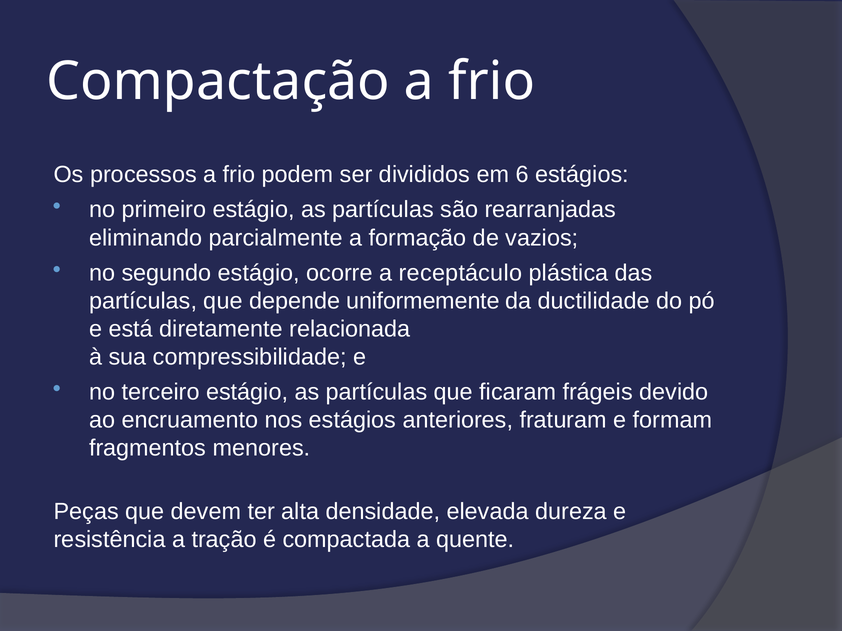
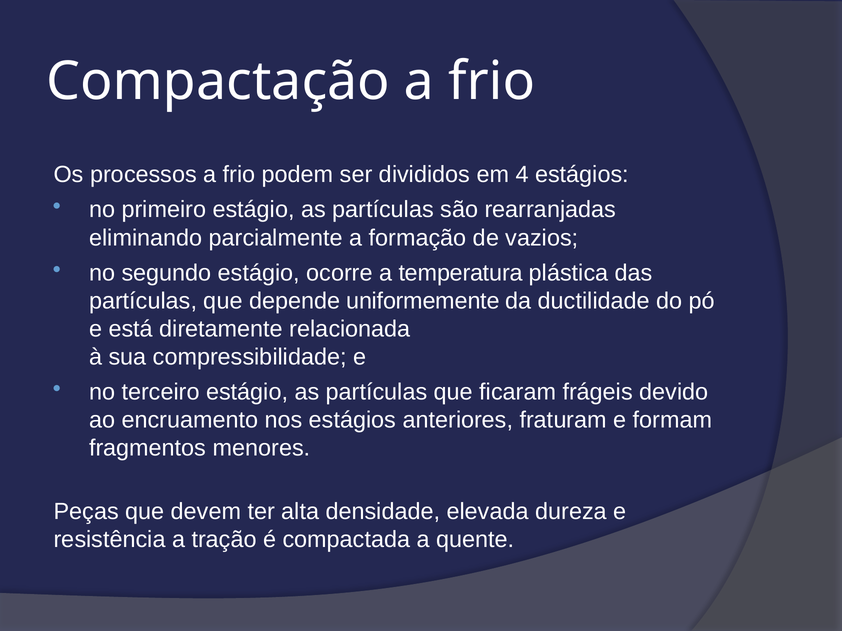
6: 6 -> 4
receptáculo: receptáculo -> temperatura
